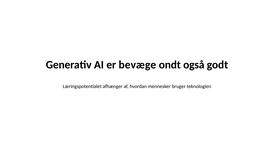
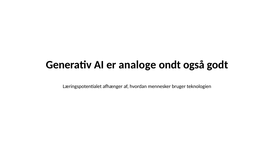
bevæge: bevæge -> analoge
